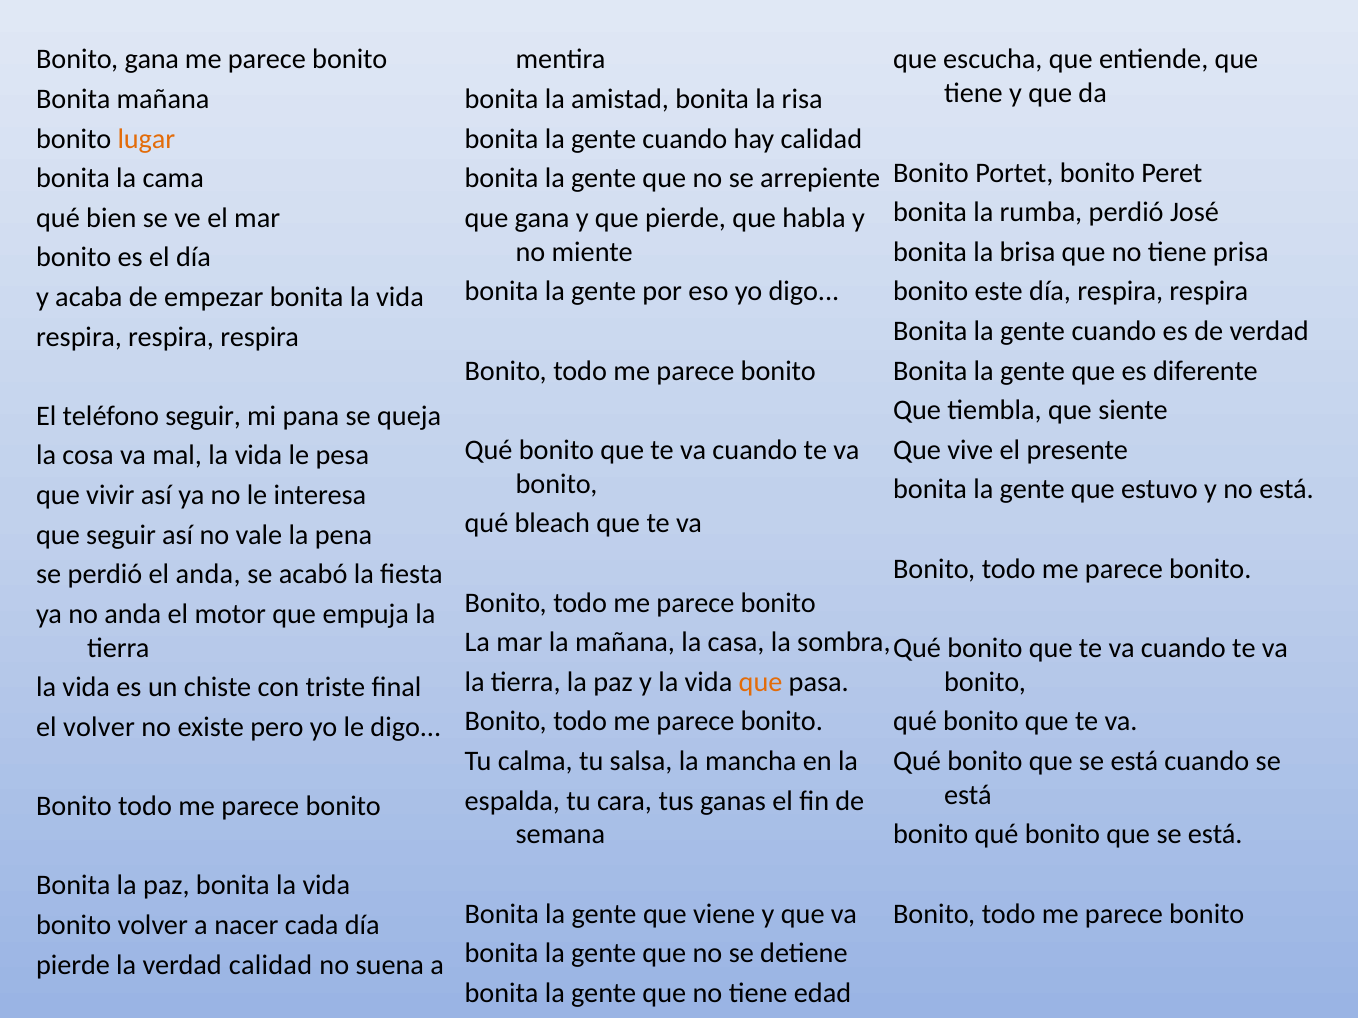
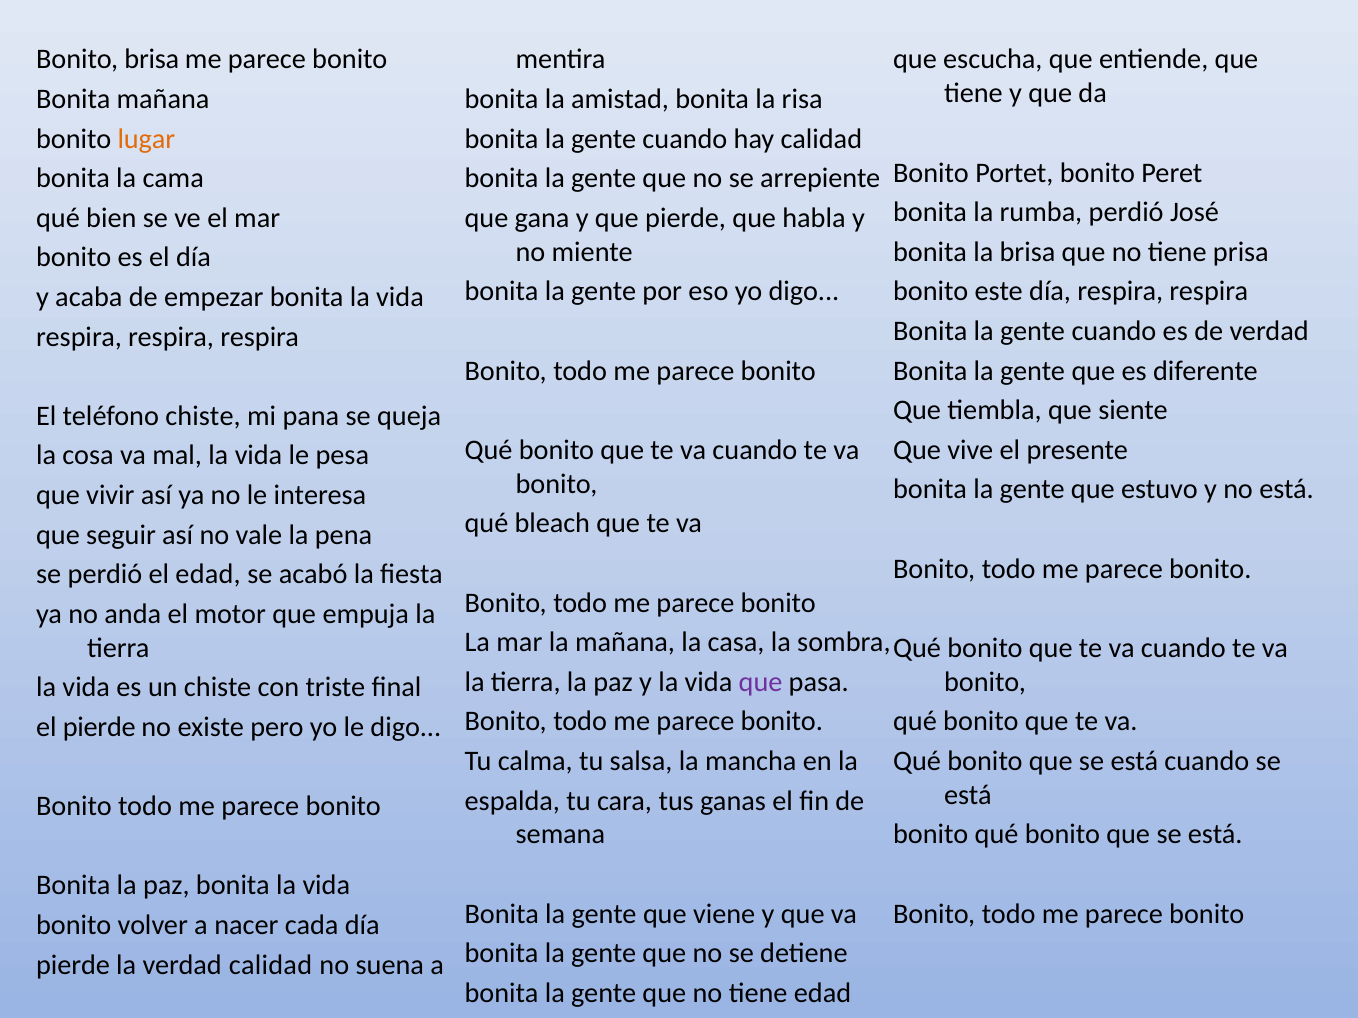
Bonito gana: gana -> brisa
teléfono seguir: seguir -> chiste
el anda: anda -> edad
que at (761, 682) colour: orange -> purple
el volver: volver -> pierde
